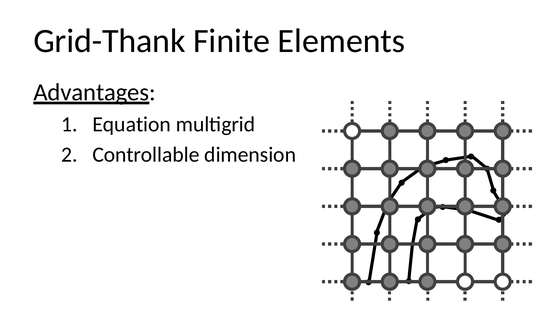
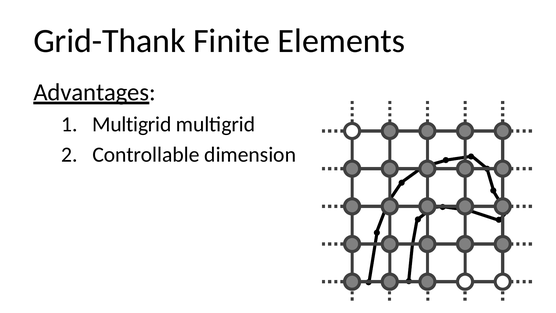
Equation at (132, 124): Equation -> Multigrid
